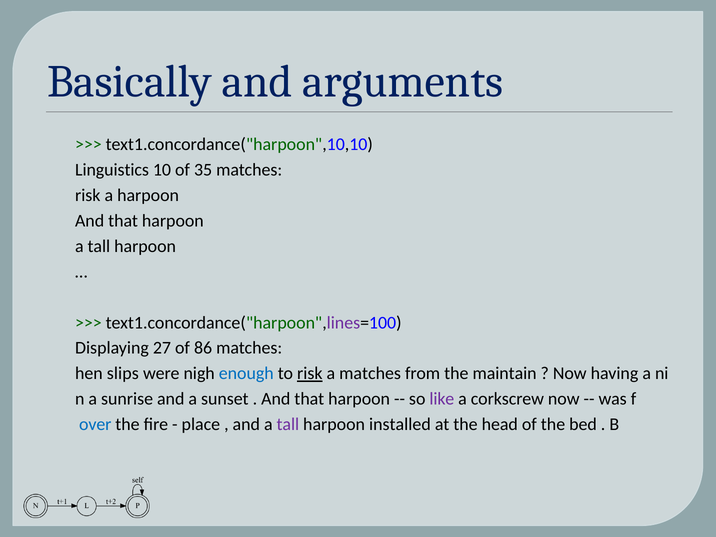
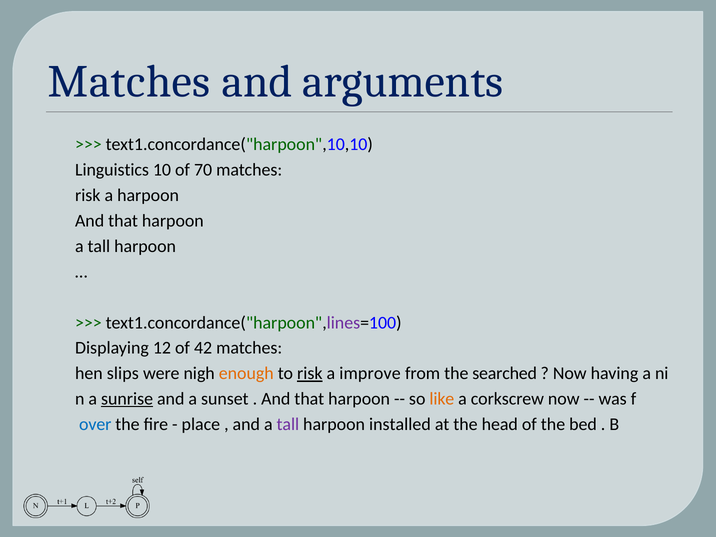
Basically at (129, 82): Basically -> Matches
35: 35 -> 70
27: 27 -> 12
86: 86 -> 42
enough colour: blue -> orange
a matches: matches -> improve
maintain: maintain -> searched
sunrise underline: none -> present
like colour: purple -> orange
